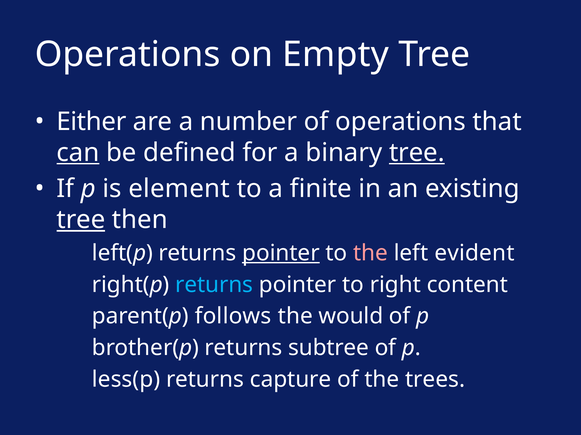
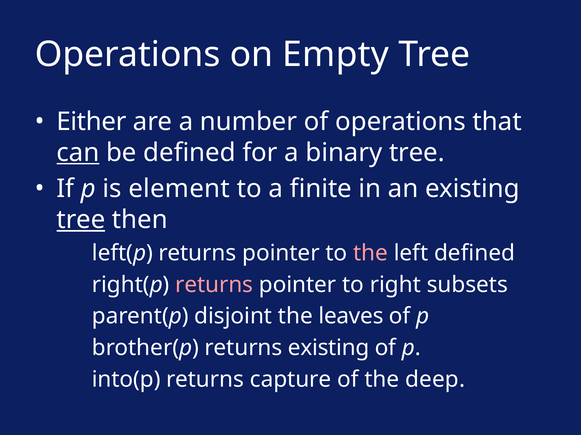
tree at (417, 153) underline: present -> none
pointer at (281, 253) underline: present -> none
left evident: evident -> defined
returns at (214, 285) colour: light blue -> pink
content: content -> subsets
follows: follows -> disjoint
would: would -> leaves
returns subtree: subtree -> existing
less(p: less(p -> into(p
trees: trees -> deep
